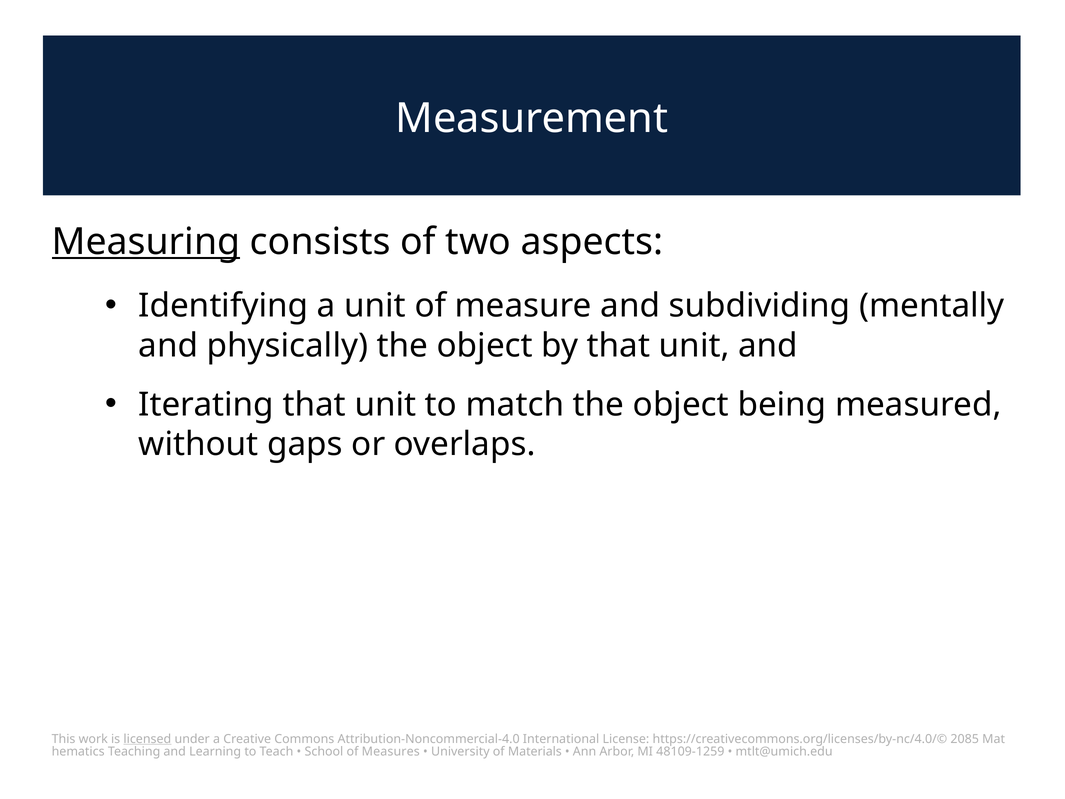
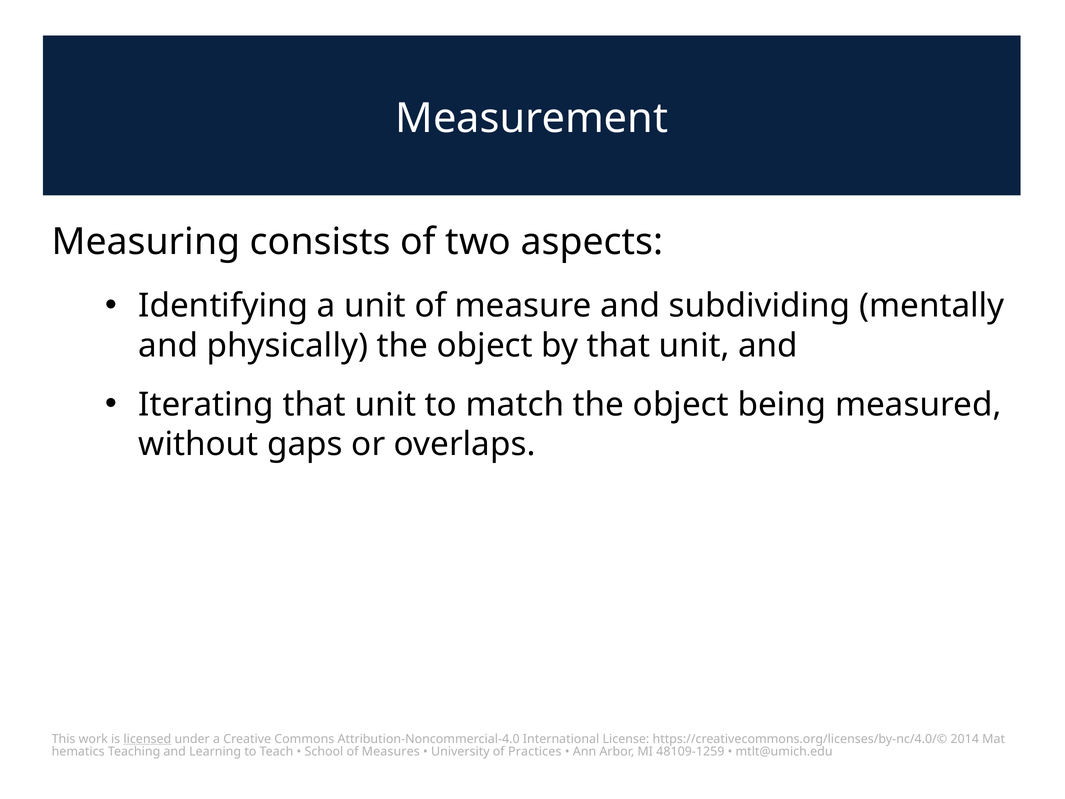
Measuring underline: present -> none
2085: 2085 -> 2014
Materials: Materials -> Practices
